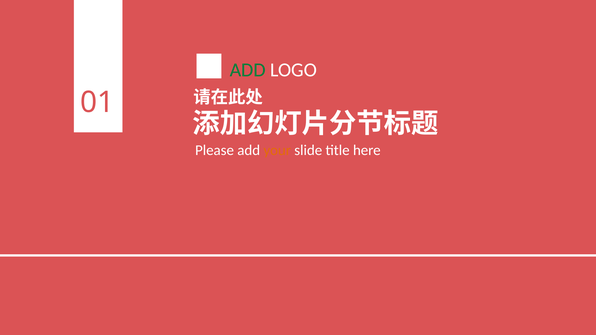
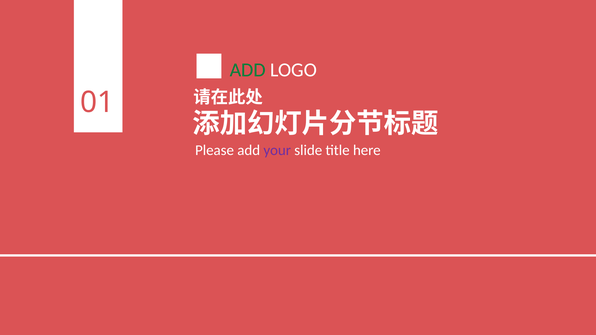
your colour: orange -> purple
